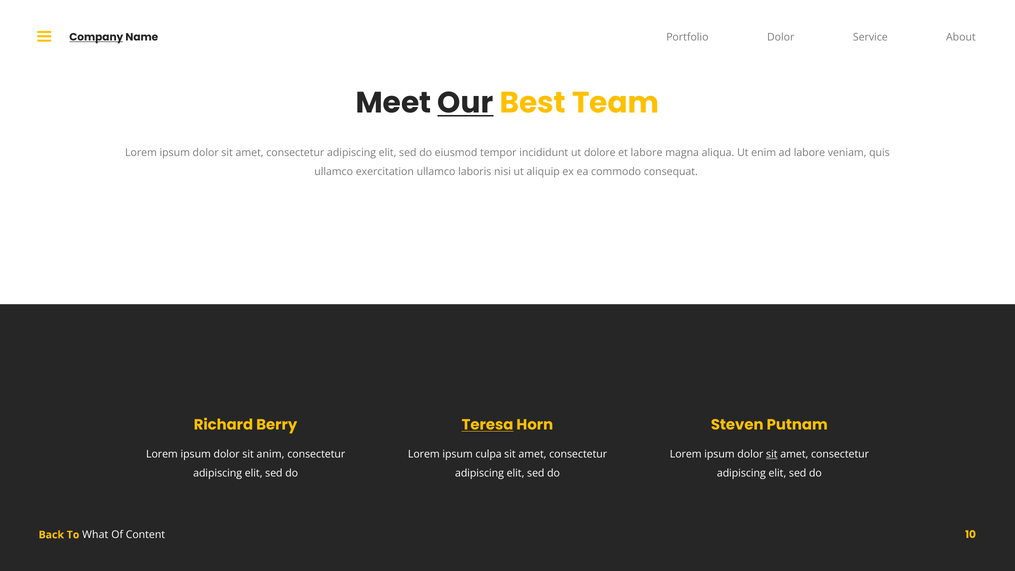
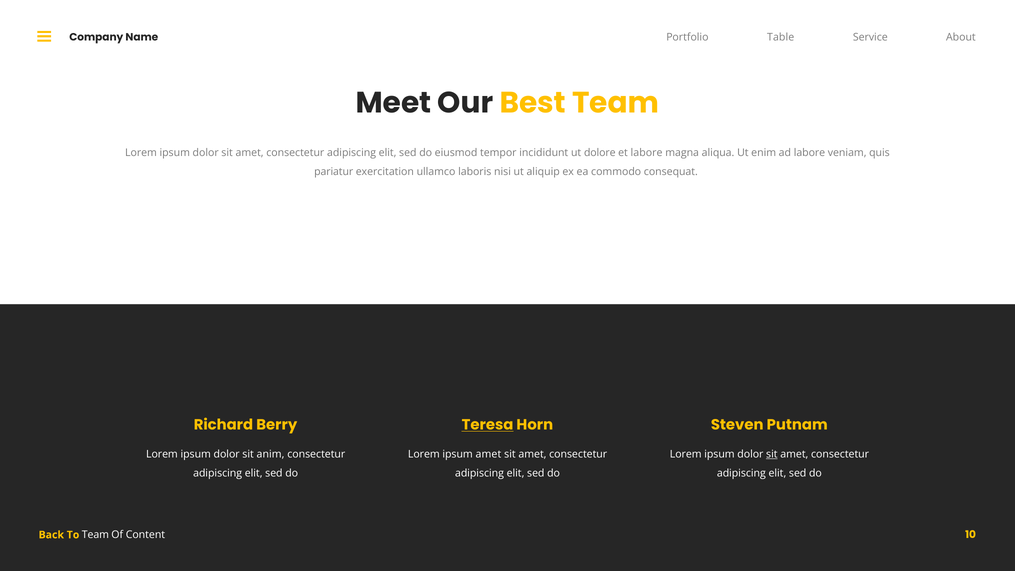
Dolor at (781, 37): Dolor -> Table
Company underline: present -> none
Our underline: present -> none
ullamco at (334, 172): ullamco -> pariatur
ipsum culpa: culpa -> amet
To What: What -> Team
